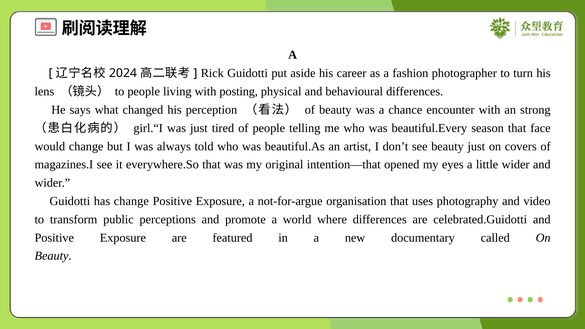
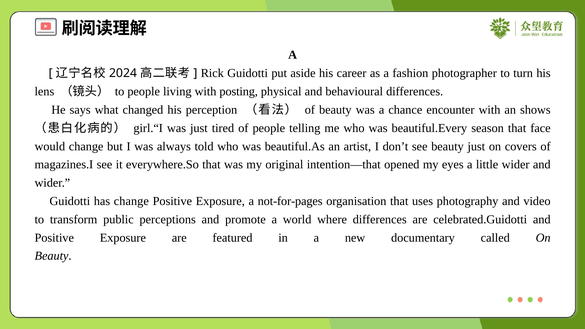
strong: strong -> shows
not-for-argue: not-for-argue -> not-for-pages
